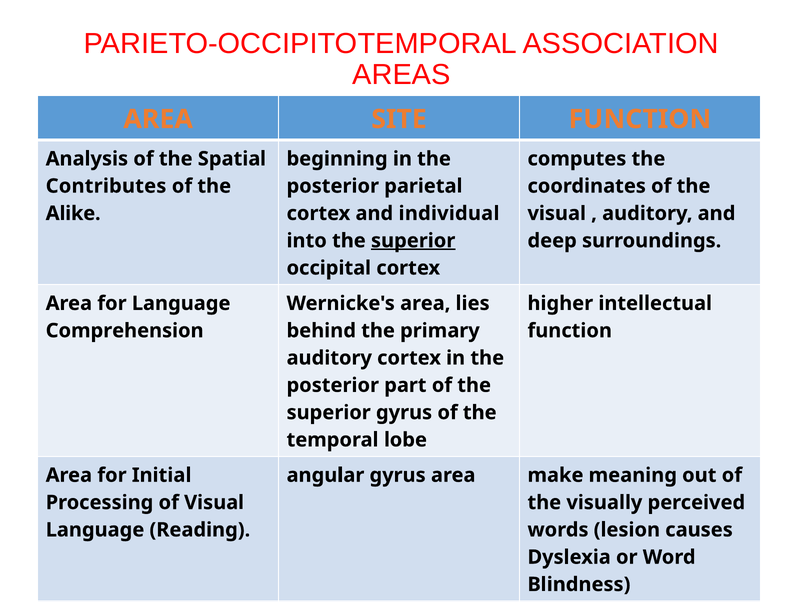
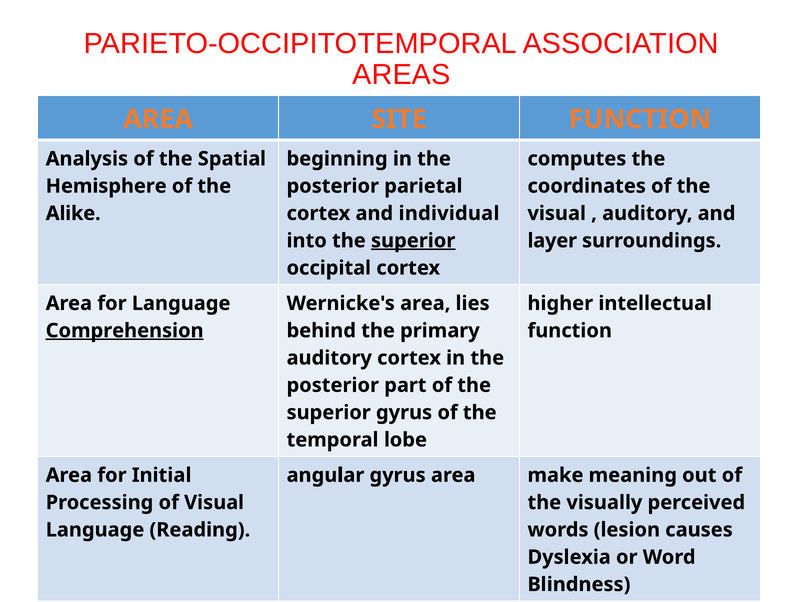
Contributes: Contributes -> Hemisphere
deep: deep -> layer
Comprehension underline: none -> present
